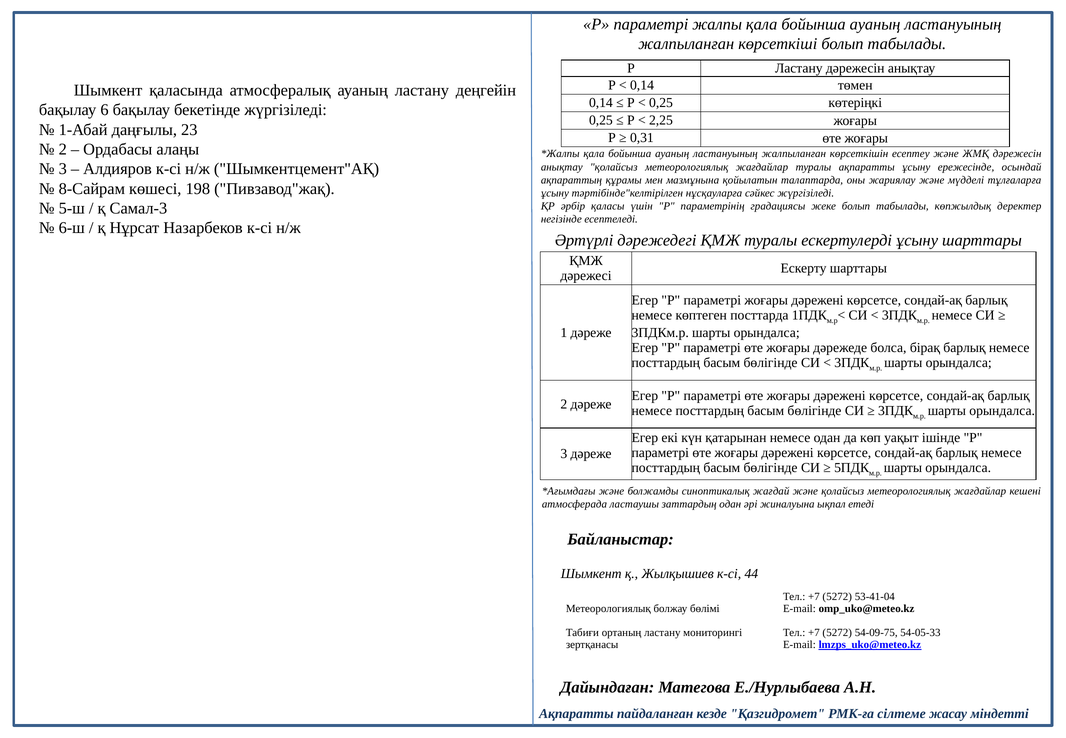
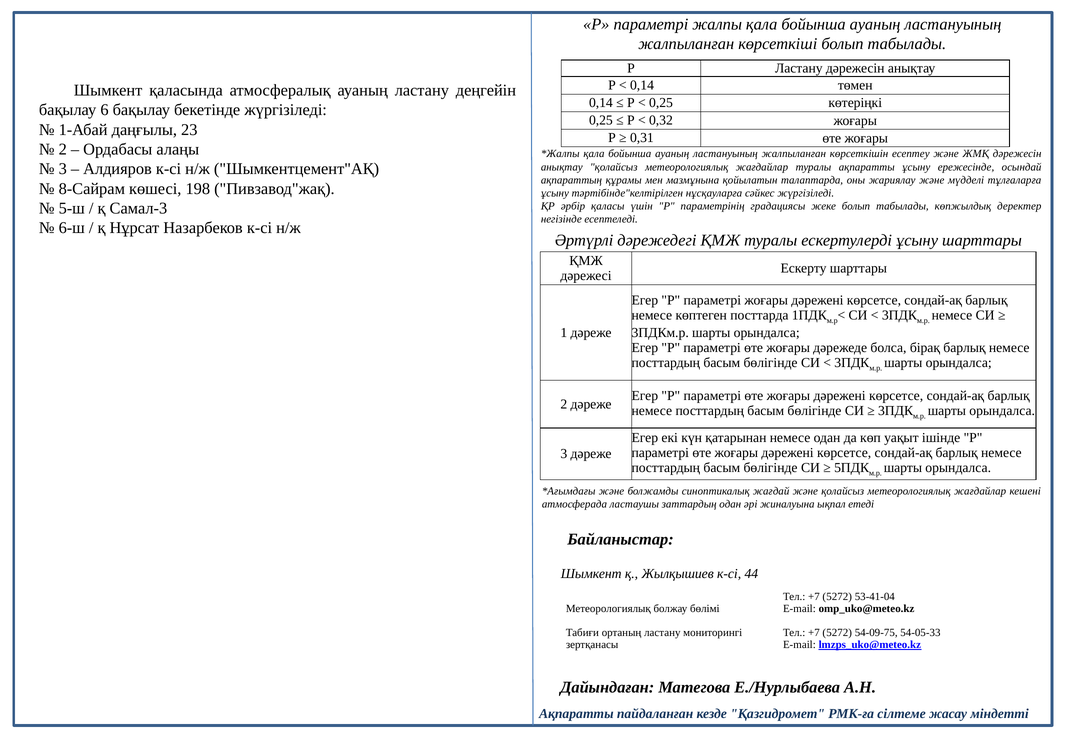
2,25: 2,25 -> 0,32
